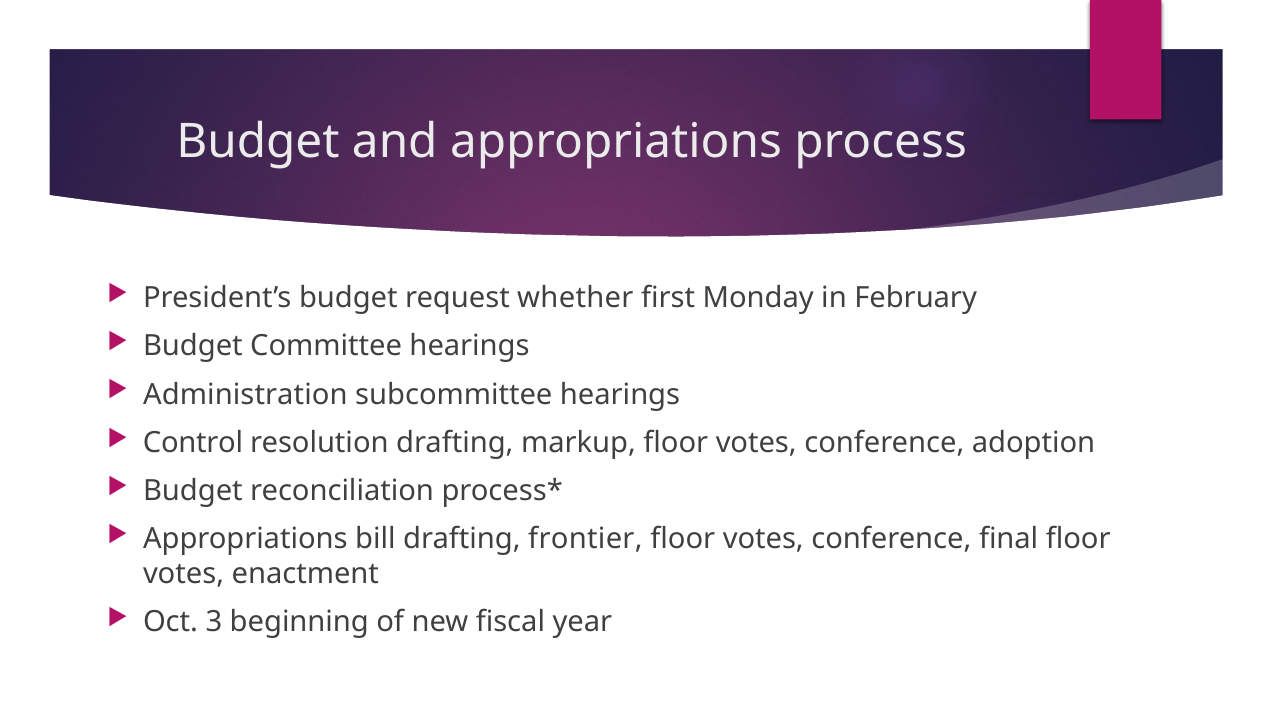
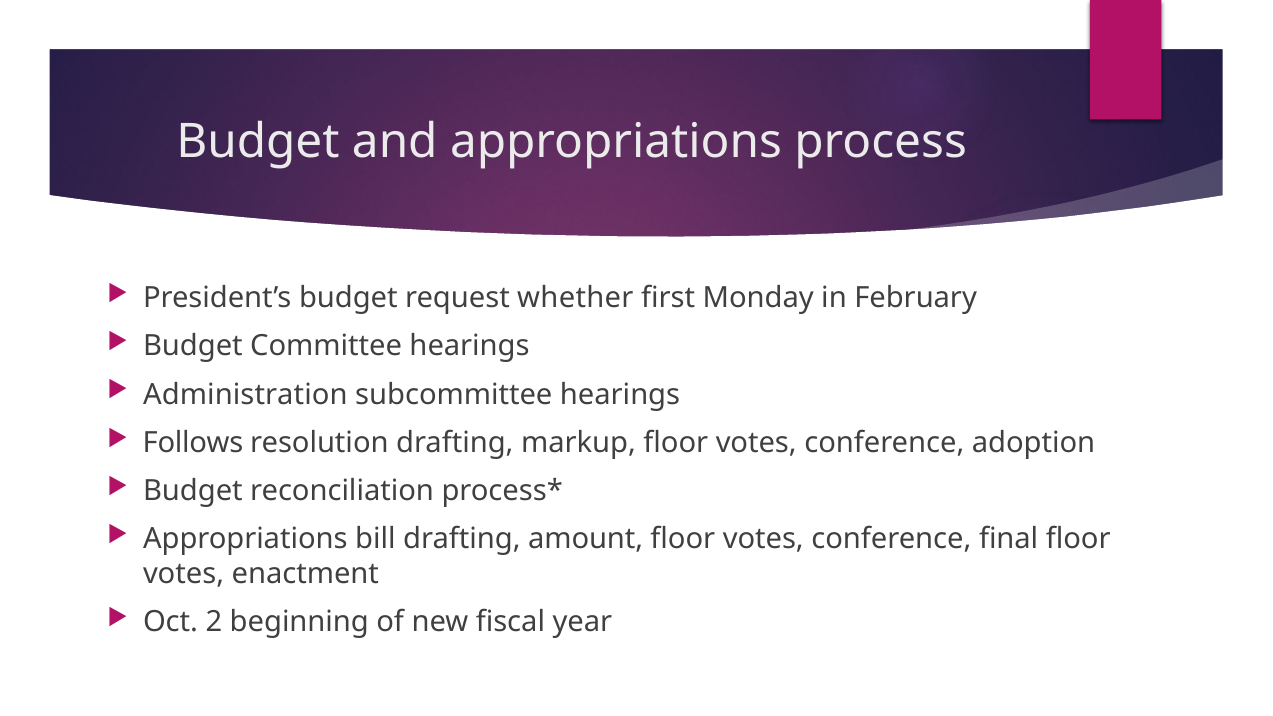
Control: Control -> Follows
frontier: frontier -> amount
3: 3 -> 2
